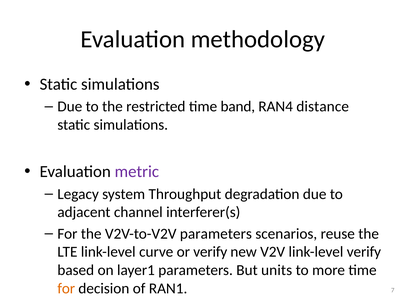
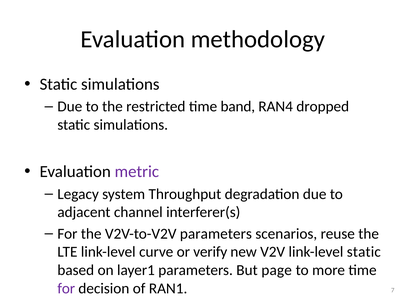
distance: distance -> dropped
link-level verify: verify -> static
units: units -> page
for at (66, 289) colour: orange -> purple
